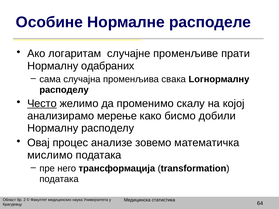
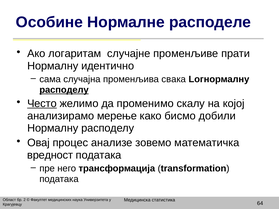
одабраних: одабраних -> идентично
расподелу at (64, 90) underline: none -> present
мислимо: мислимо -> вредност
